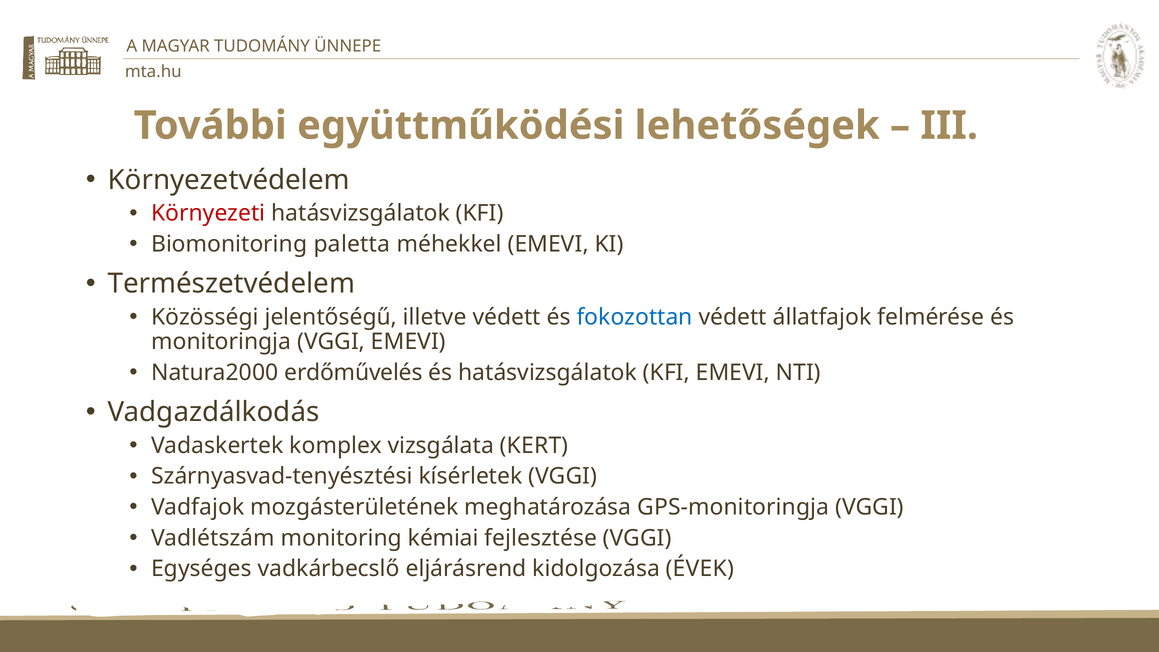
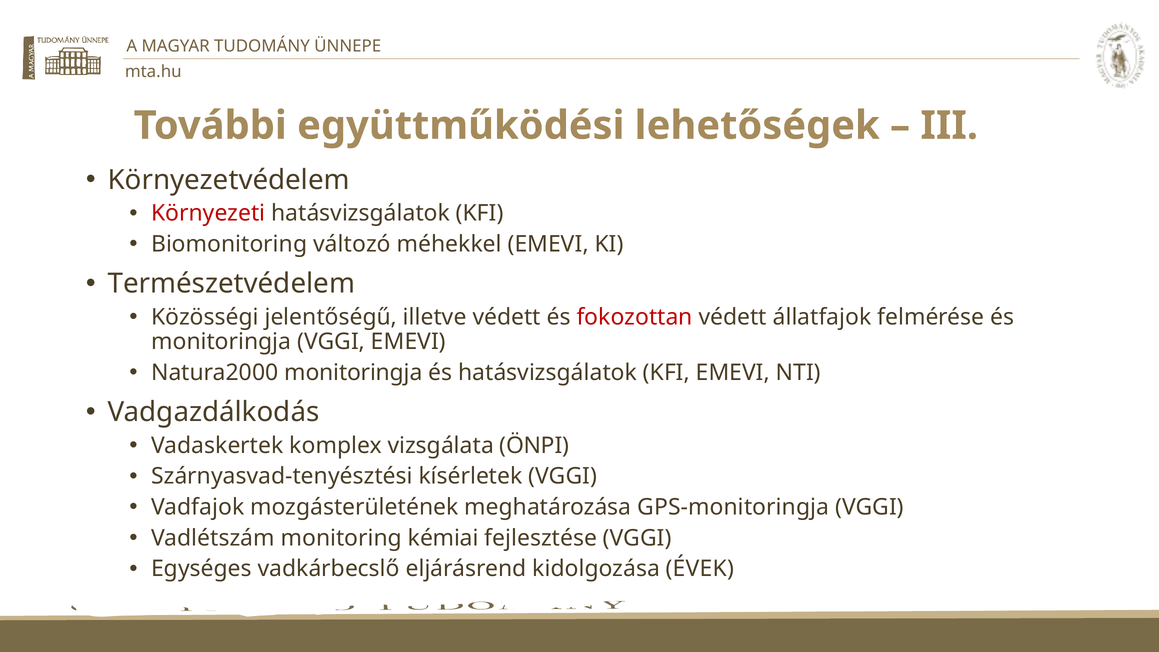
paletta: paletta -> változó
fokozottan colour: blue -> red
Natura2000 erdőművelés: erdőművelés -> monitoringja
KERT: KERT -> ÖNPI
